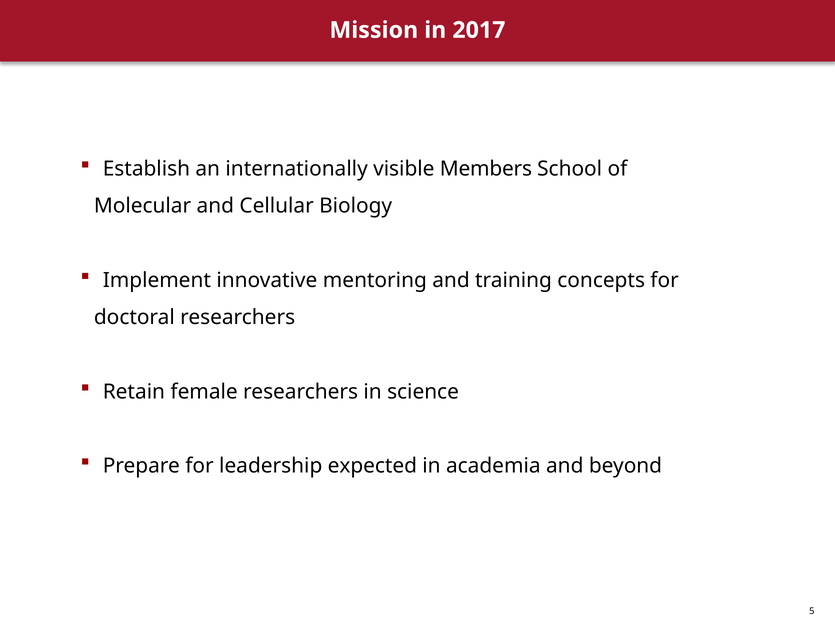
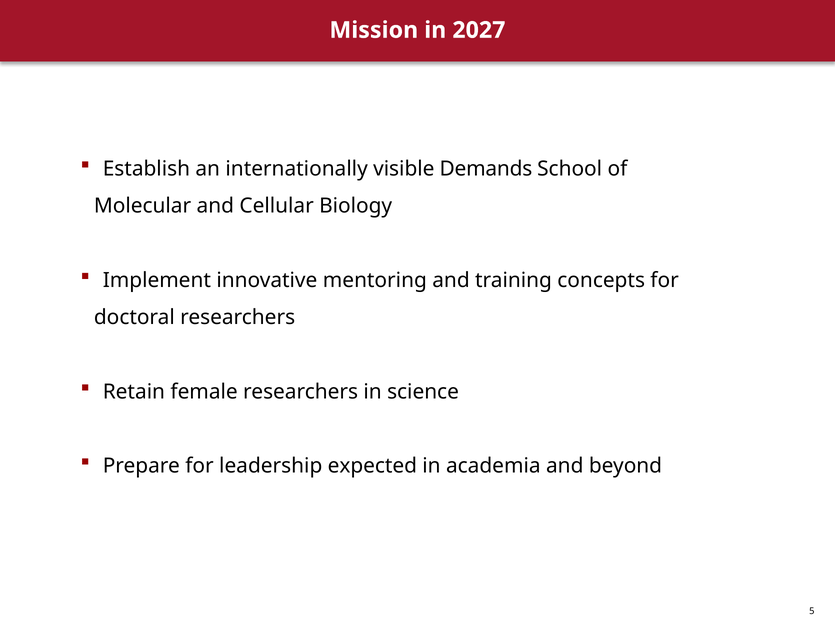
2017: 2017 -> 2027
Members: Members -> Demands
